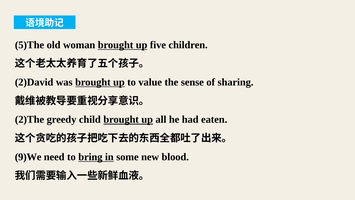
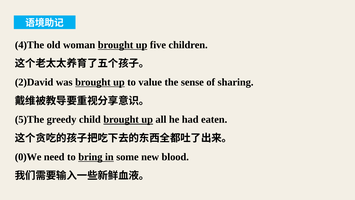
5)The: 5)The -> 4)The
2)The: 2)The -> 5)The
9)We: 9)We -> 0)We
